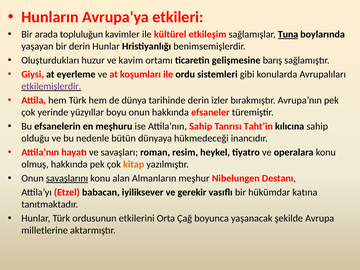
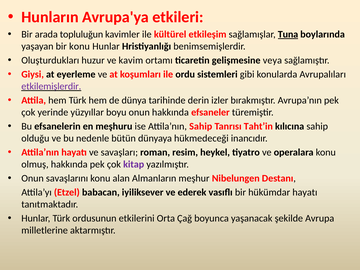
bir derin: derin -> konu
barış: barış -> veya
kitap colour: orange -> purple
savaşlarını underline: present -> none
gerekir: gerekir -> ederek
hükümdar katına: katına -> hayatı
